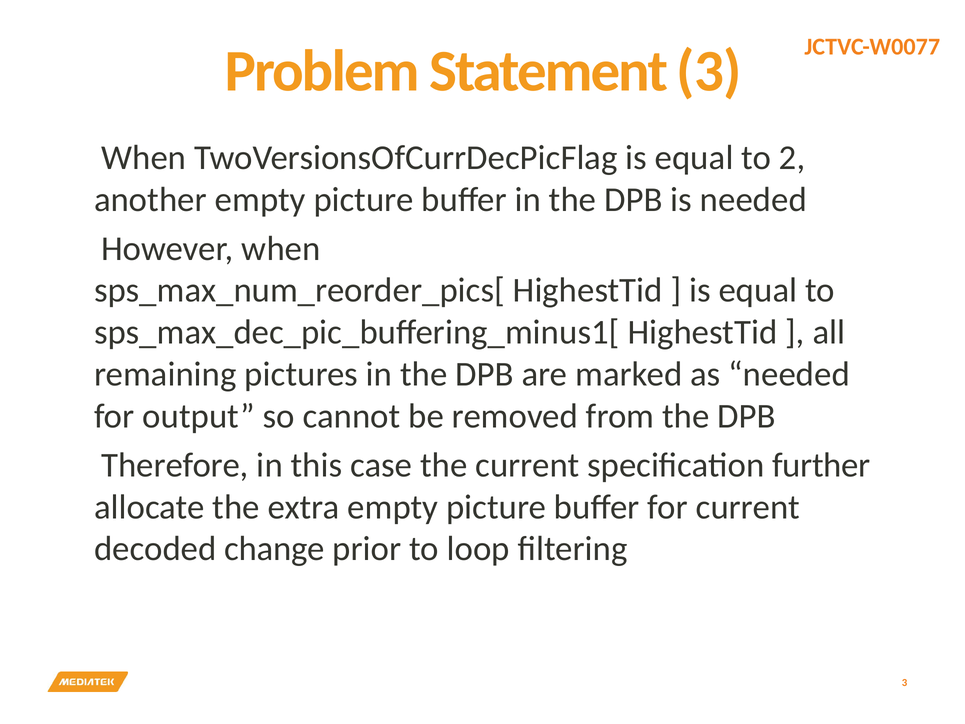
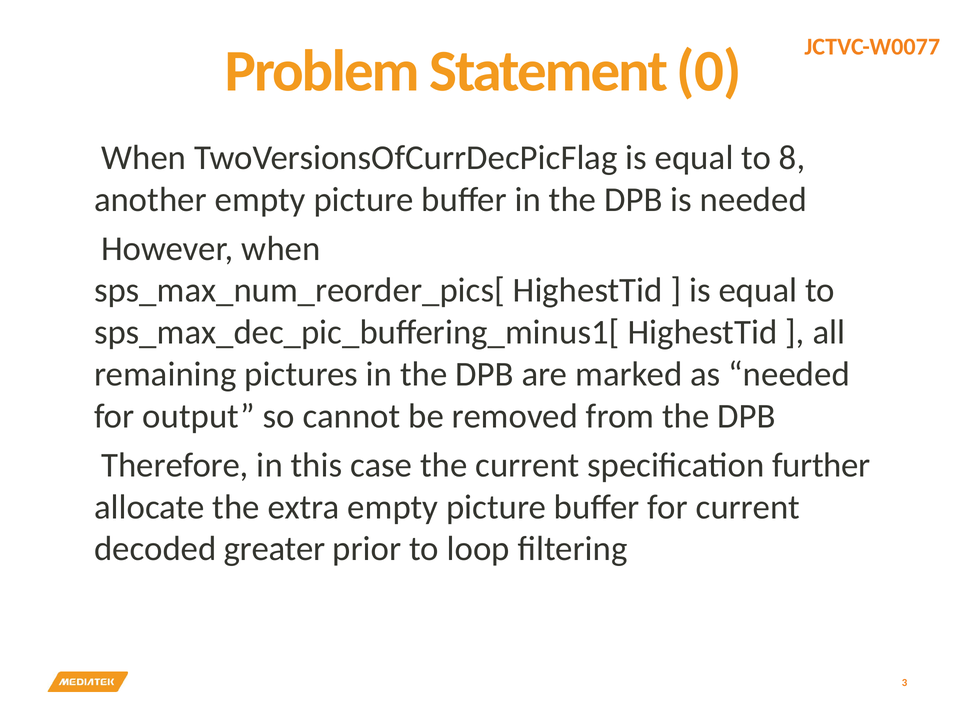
Statement 3: 3 -> 0
2: 2 -> 8
change: change -> greater
